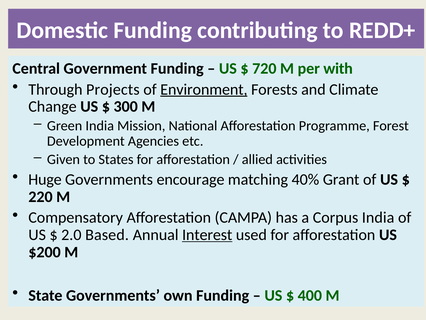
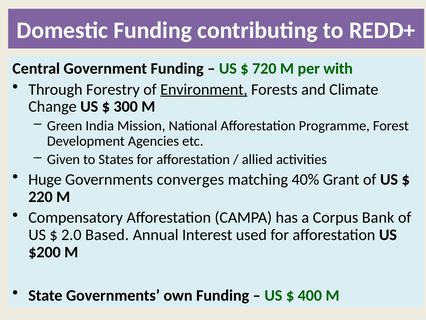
Projects: Projects -> Forestry
encourage: encourage -> converges
Corpus India: India -> Bank
Interest underline: present -> none
